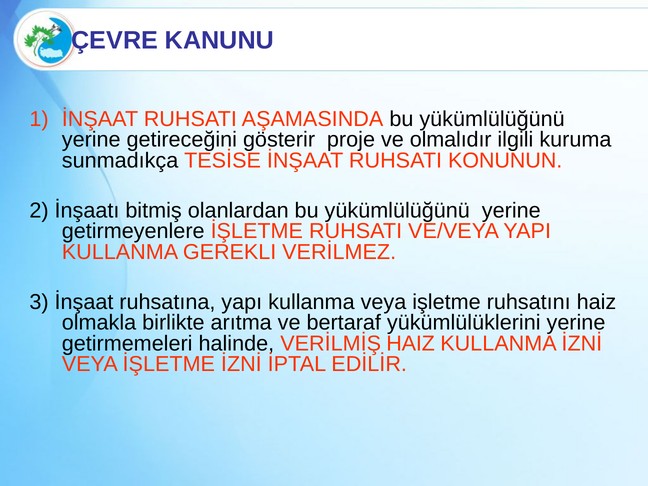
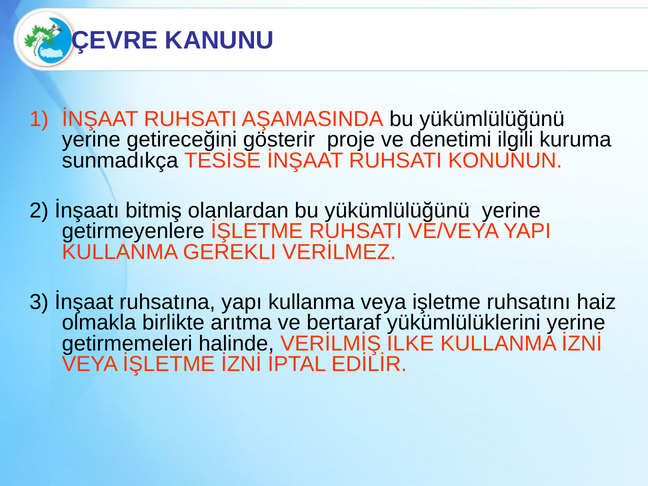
olmalıdır: olmalıdır -> denetimi
VERİLMİŞ HAIZ: HAIZ -> ILKE
